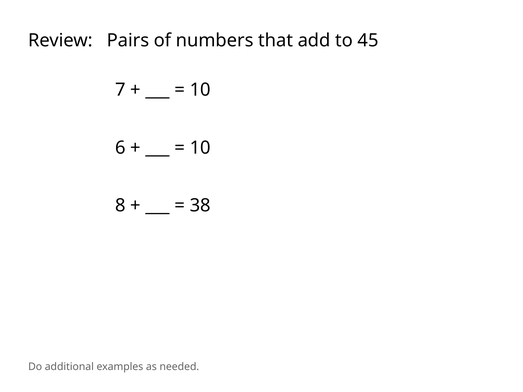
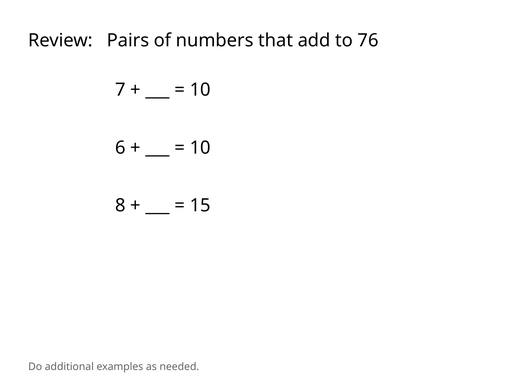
45: 45 -> 76
38: 38 -> 15
